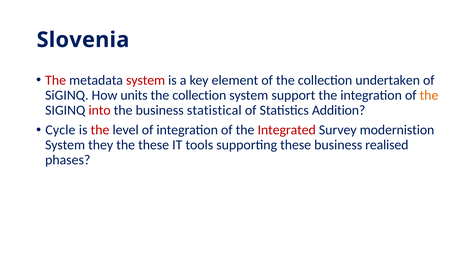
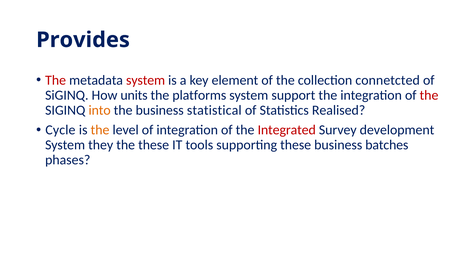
Slovenia: Slovenia -> Provides
undertaken: undertaken -> connetcted
collection at (199, 95): collection -> platforms
the at (429, 95) colour: orange -> red
into colour: red -> orange
Addition: Addition -> Realised
the at (100, 130) colour: red -> orange
modernistion: modernistion -> development
realised: realised -> batches
